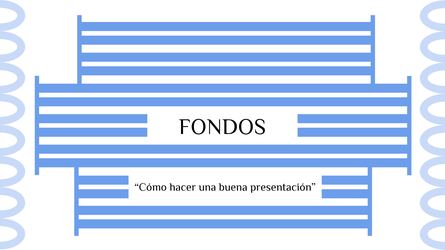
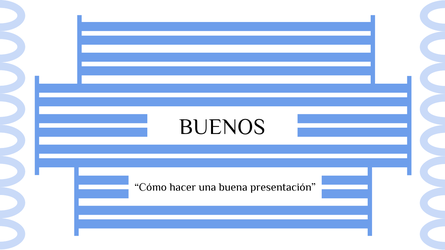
FONDOS: FONDOS -> BUENOS
